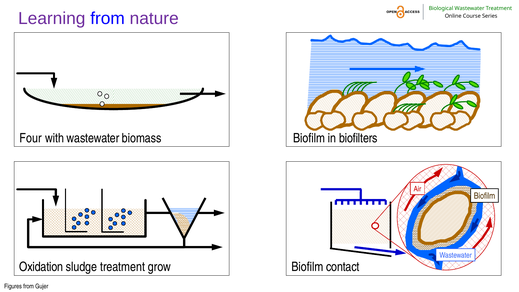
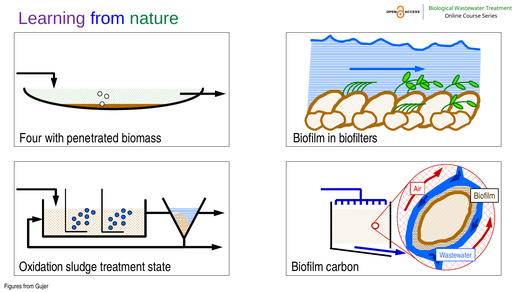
nature colour: purple -> green
with wastewater: wastewater -> penetrated
grow: grow -> state
contact: contact -> carbon
